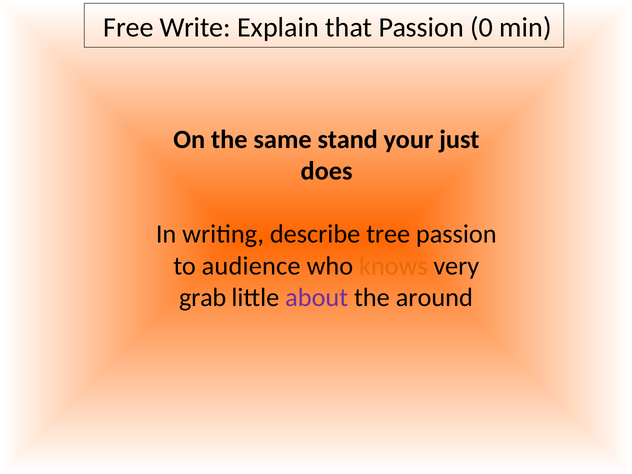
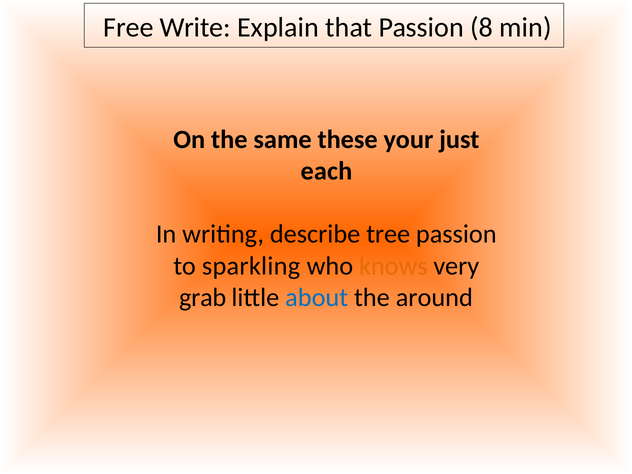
0: 0 -> 8
stand: stand -> these
does: does -> each
audience: audience -> sparkling
about colour: purple -> blue
